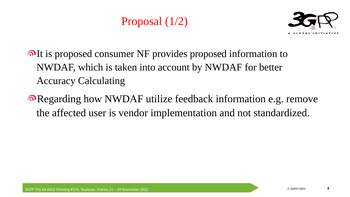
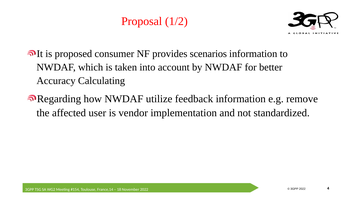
provides proposed: proposed -> scenarios
